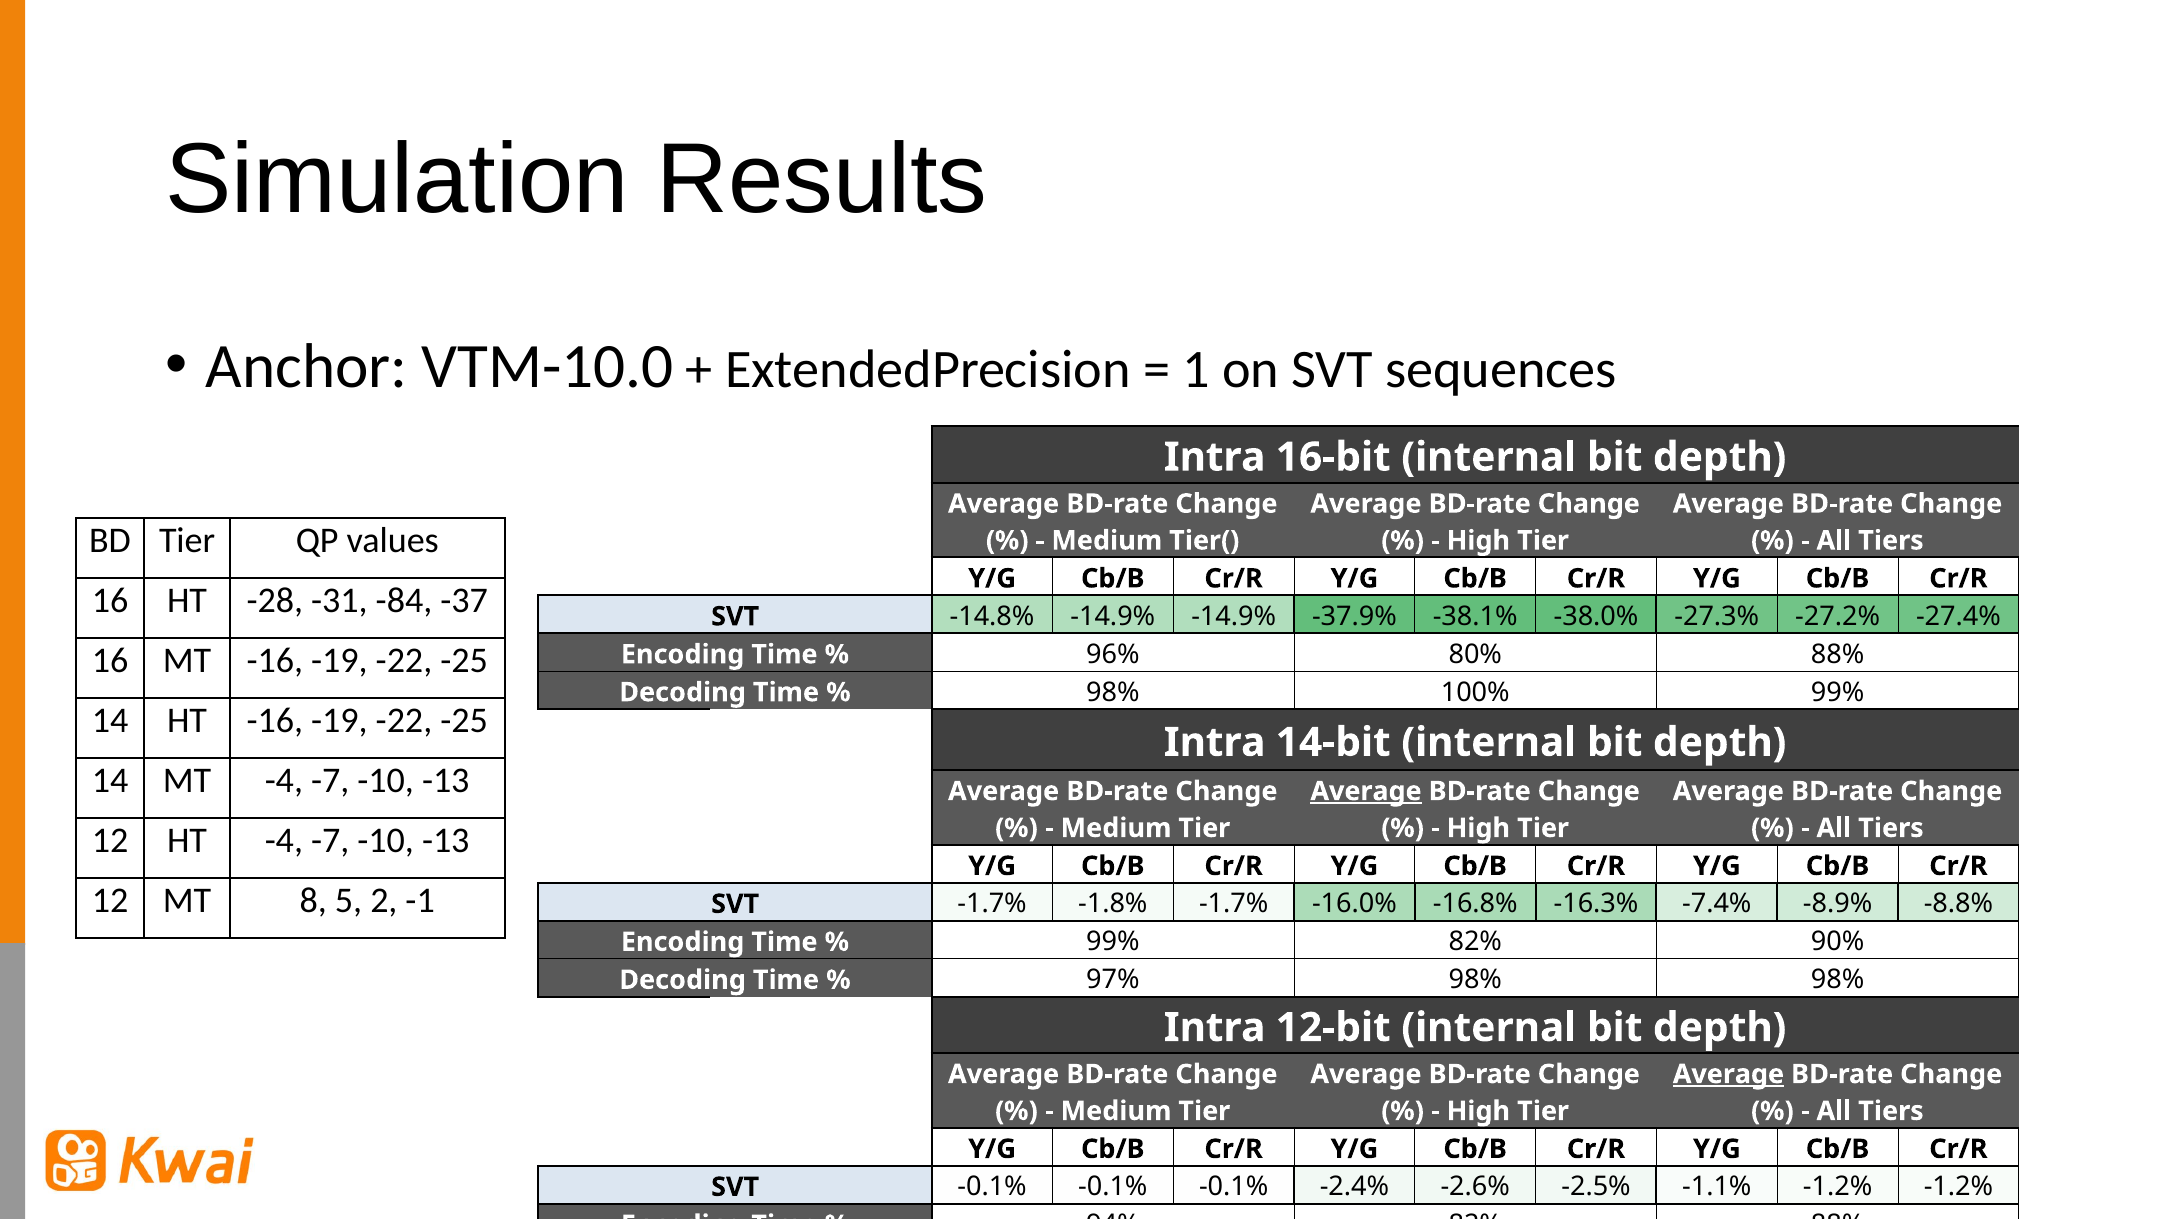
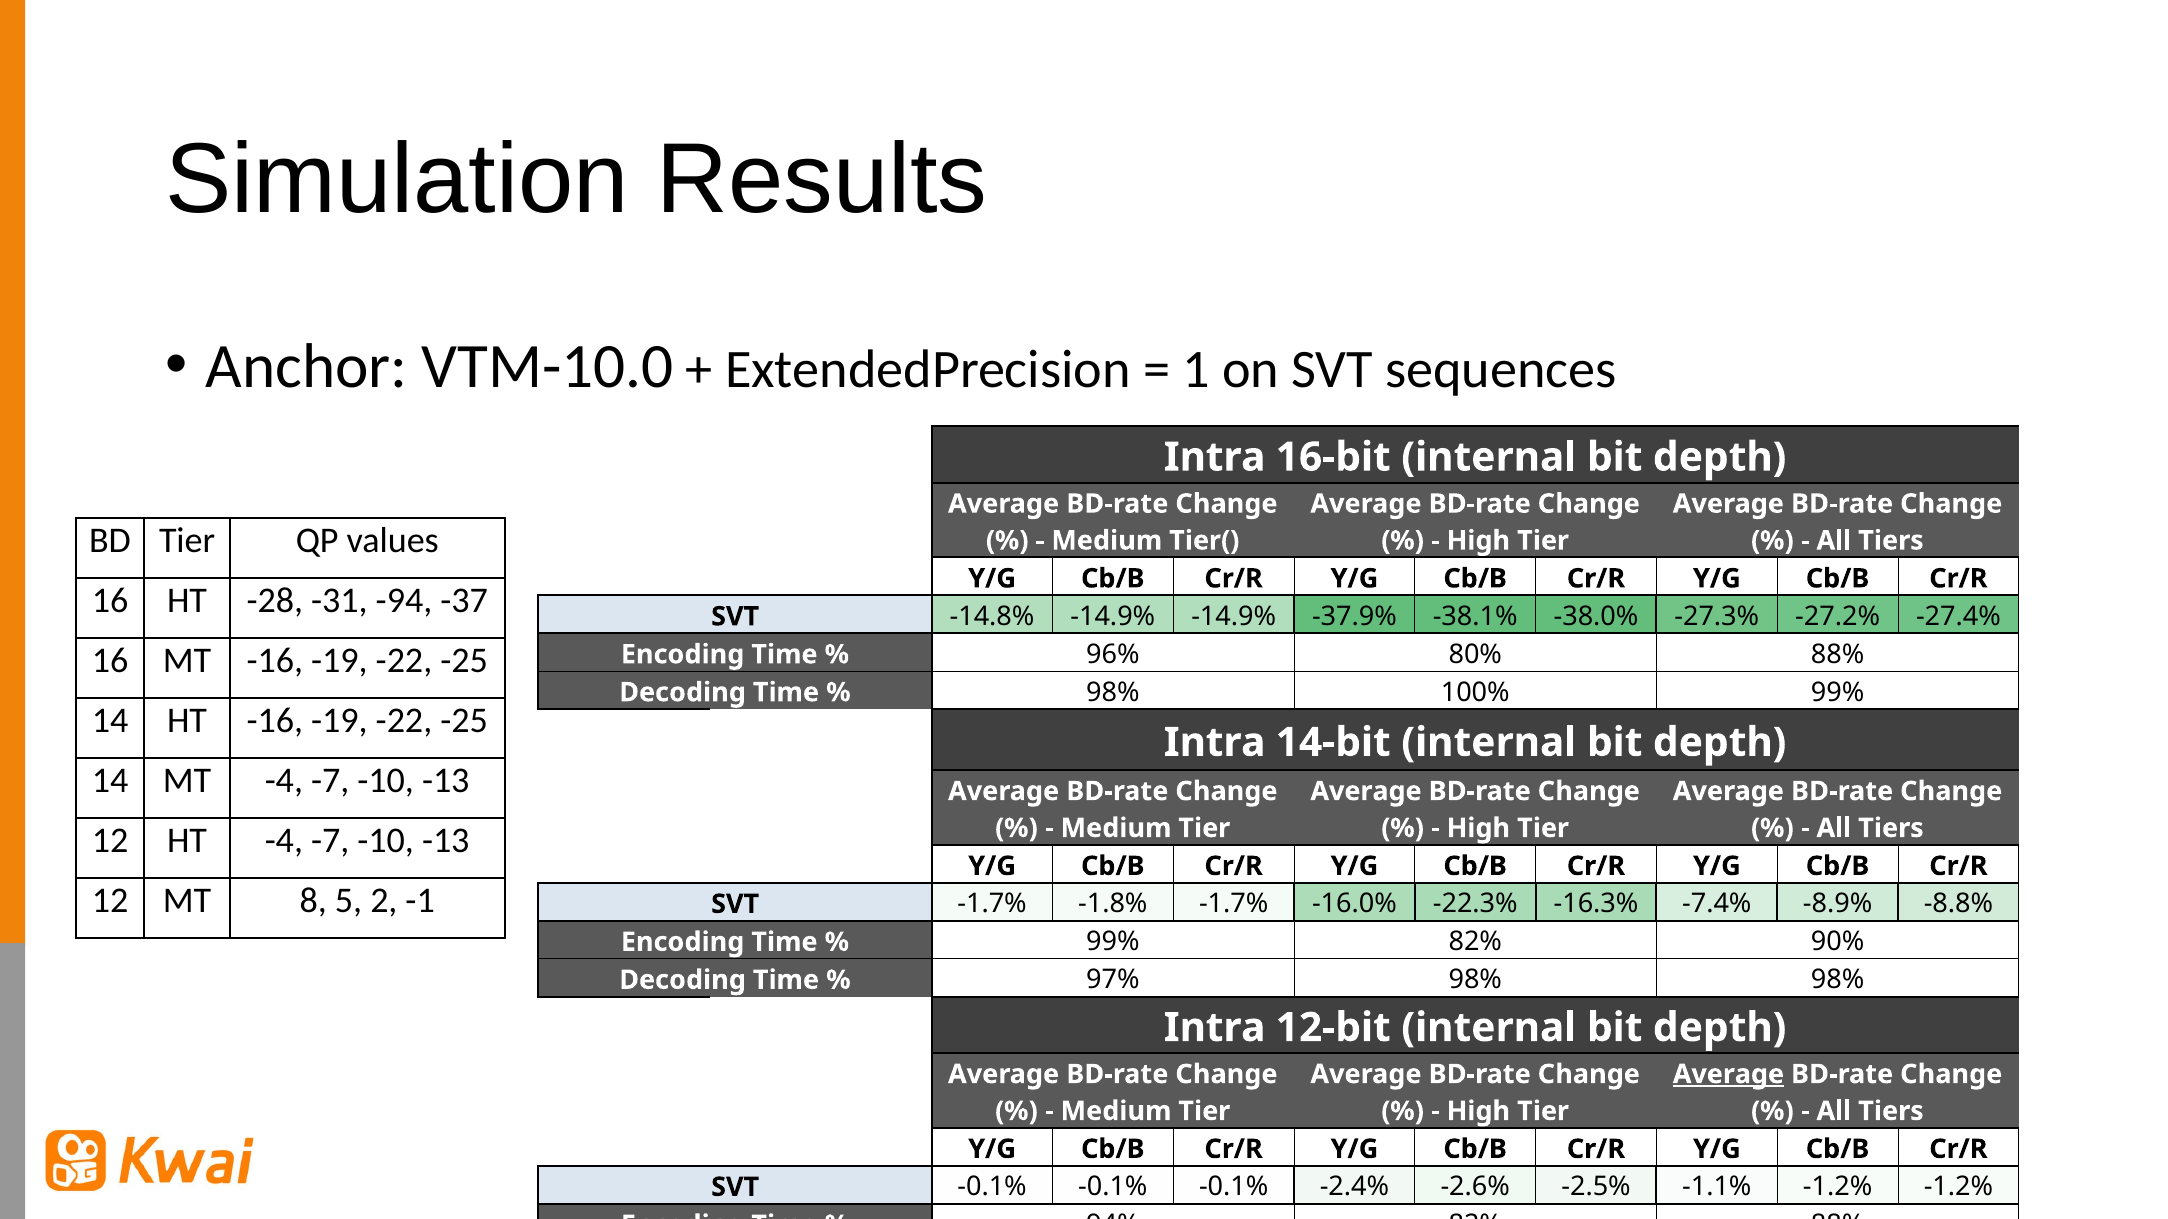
-84: -84 -> -94
Average at (1366, 792) underline: present -> none
-16.8%: -16.8% -> -22.3%
